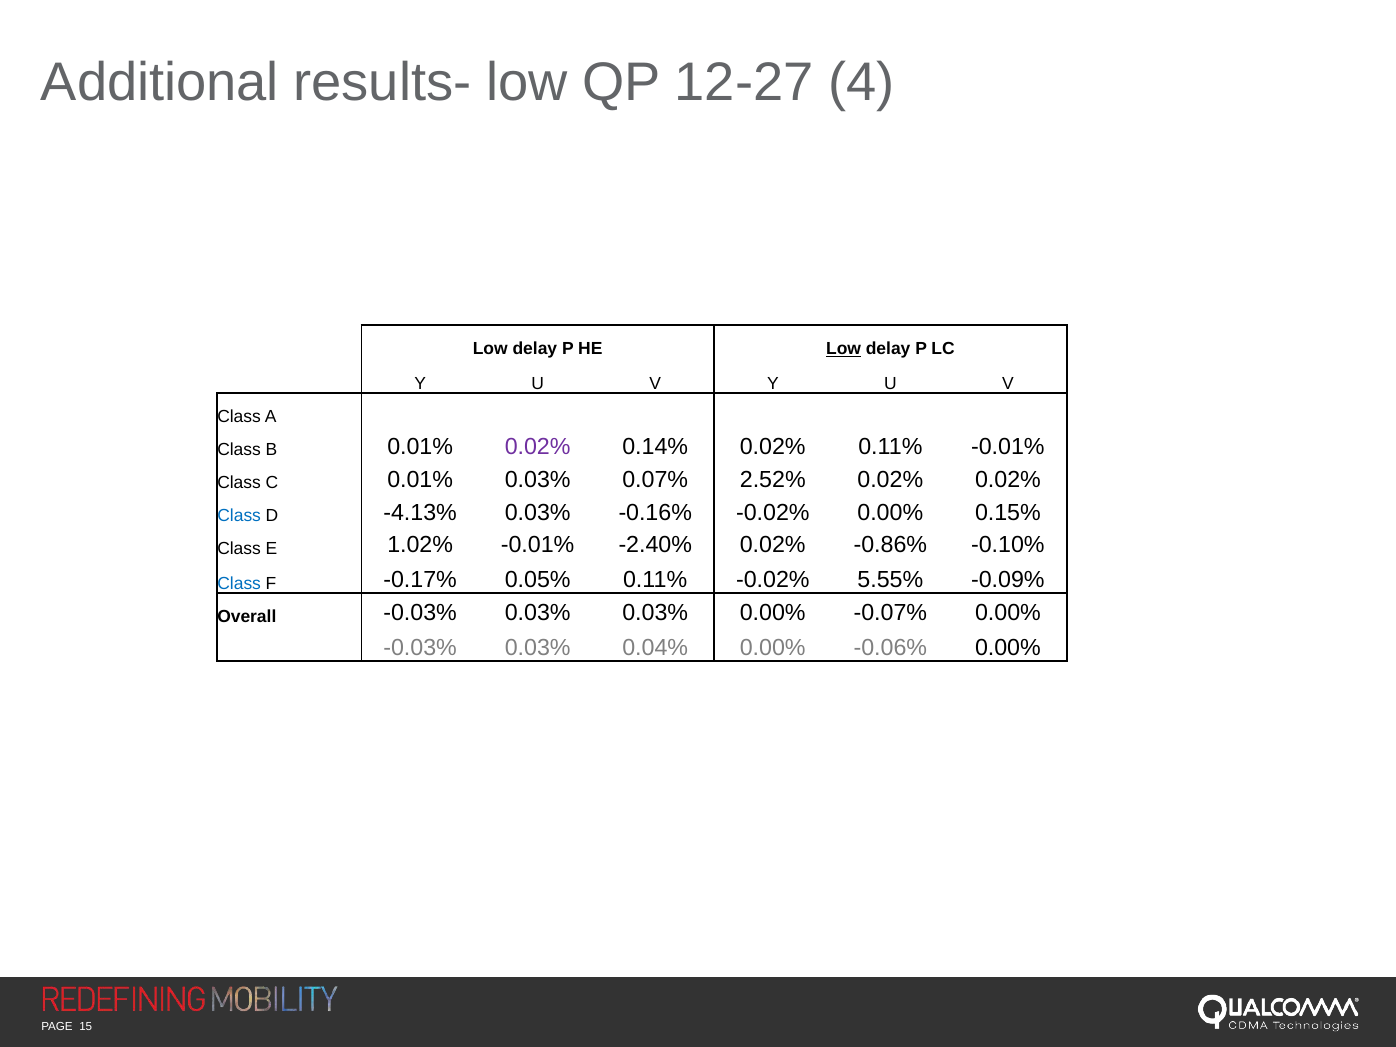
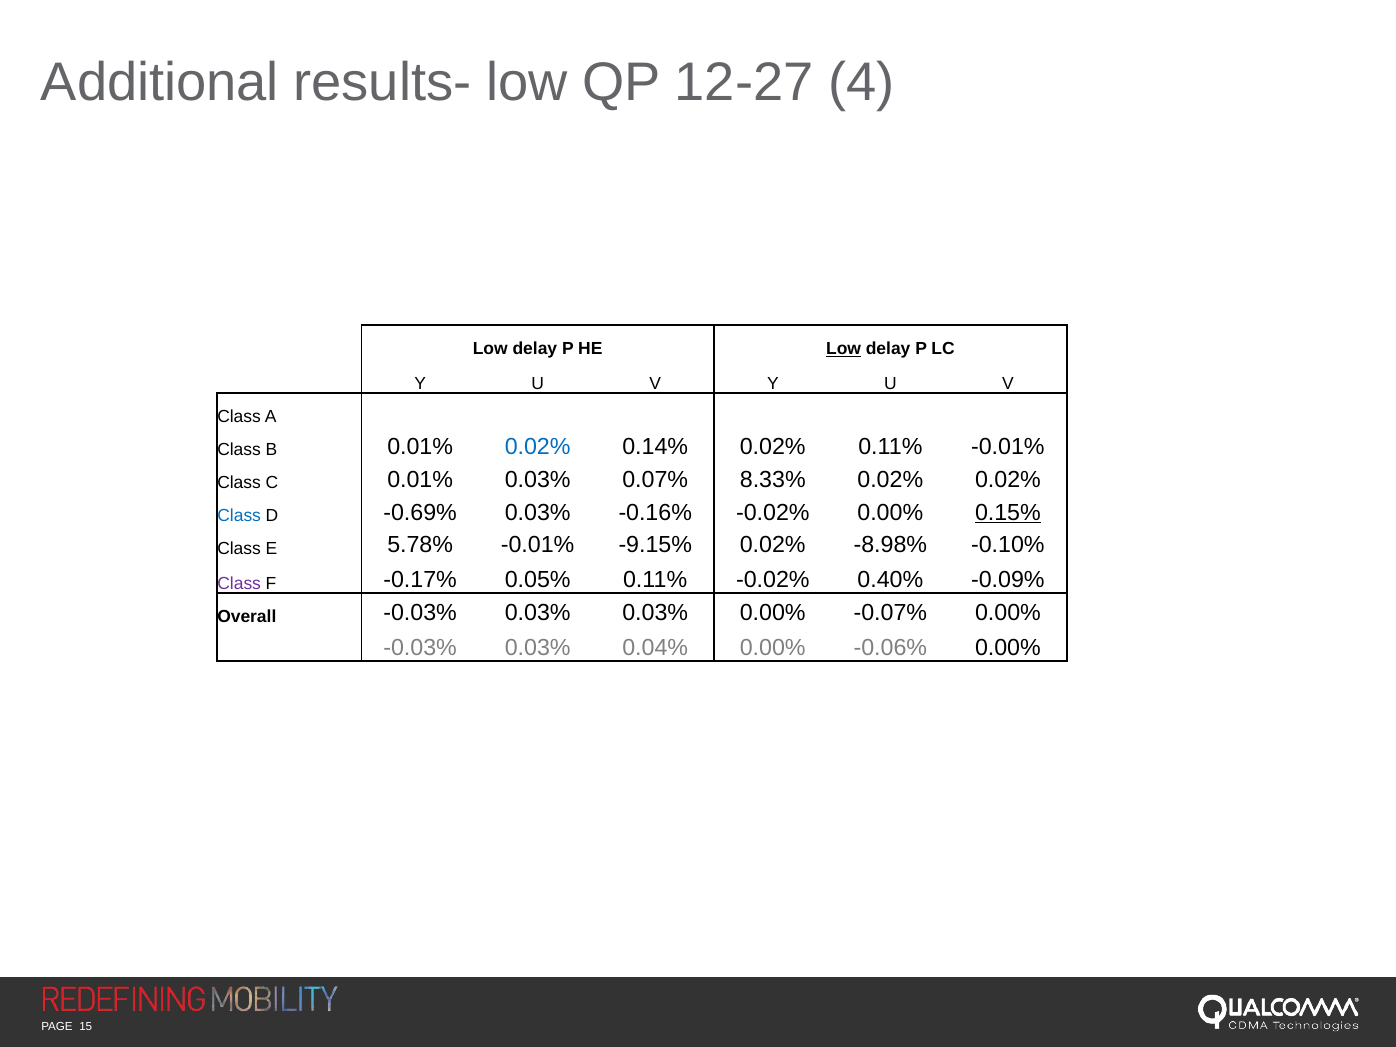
0.02% at (538, 447) colour: purple -> blue
2.52%: 2.52% -> 8.33%
-4.13%: -4.13% -> -0.69%
0.15% underline: none -> present
1.02%: 1.02% -> 5.78%
-2.40%: -2.40% -> -9.15%
-0.86%: -0.86% -> -8.98%
Class at (239, 583) colour: blue -> purple
5.55%: 5.55% -> 0.40%
